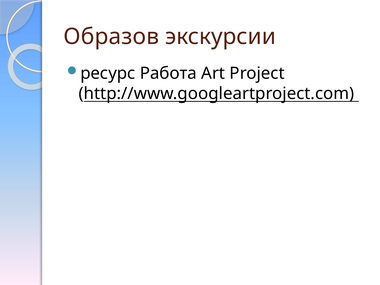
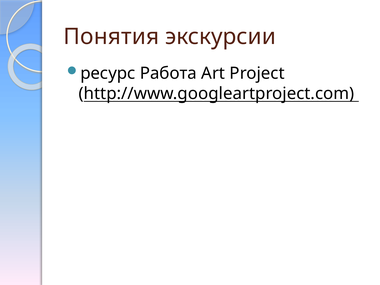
Образов: Образов -> Понятия
